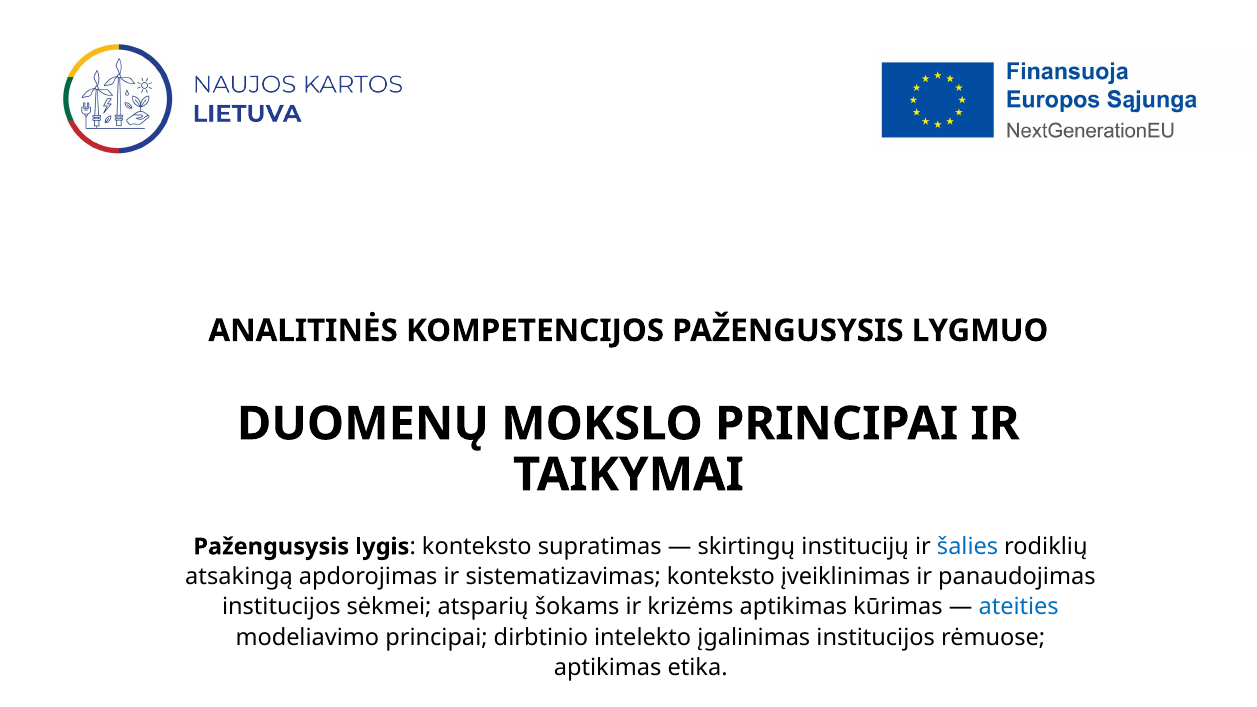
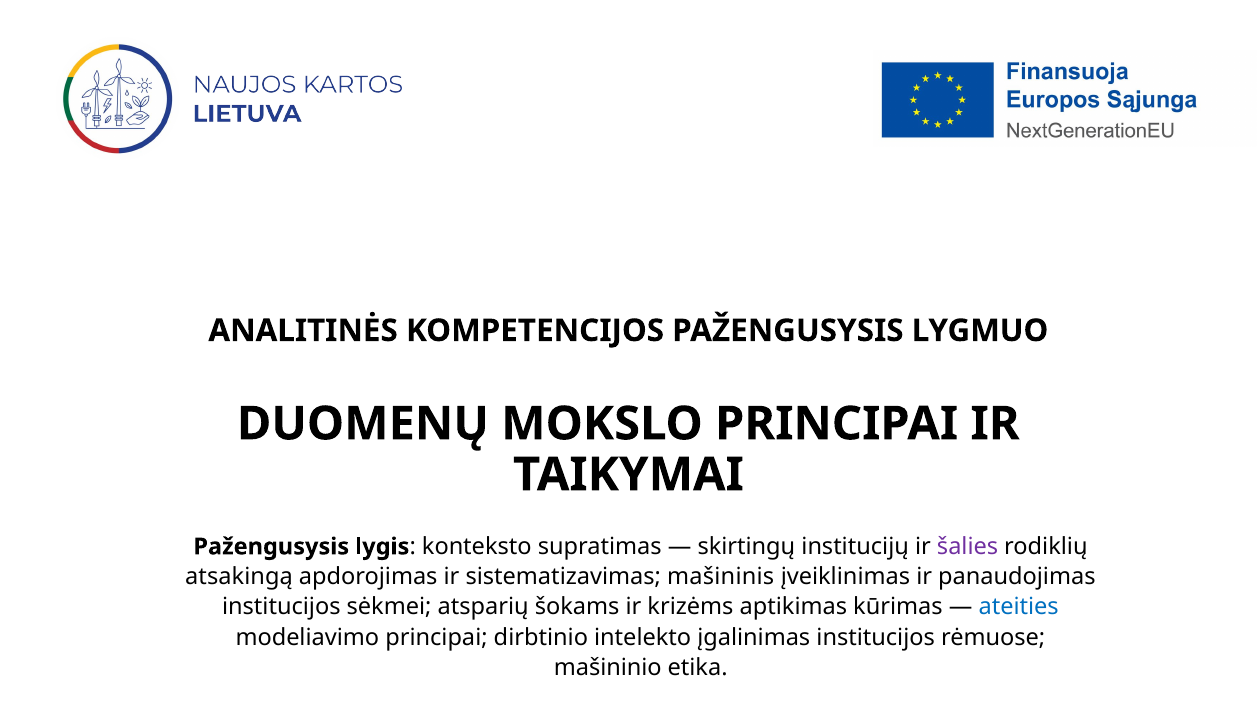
šalies colour: blue -> purple
sistematizavimas konteksto: konteksto -> mašininis
aptikimas at (608, 668): aptikimas -> mašininio
